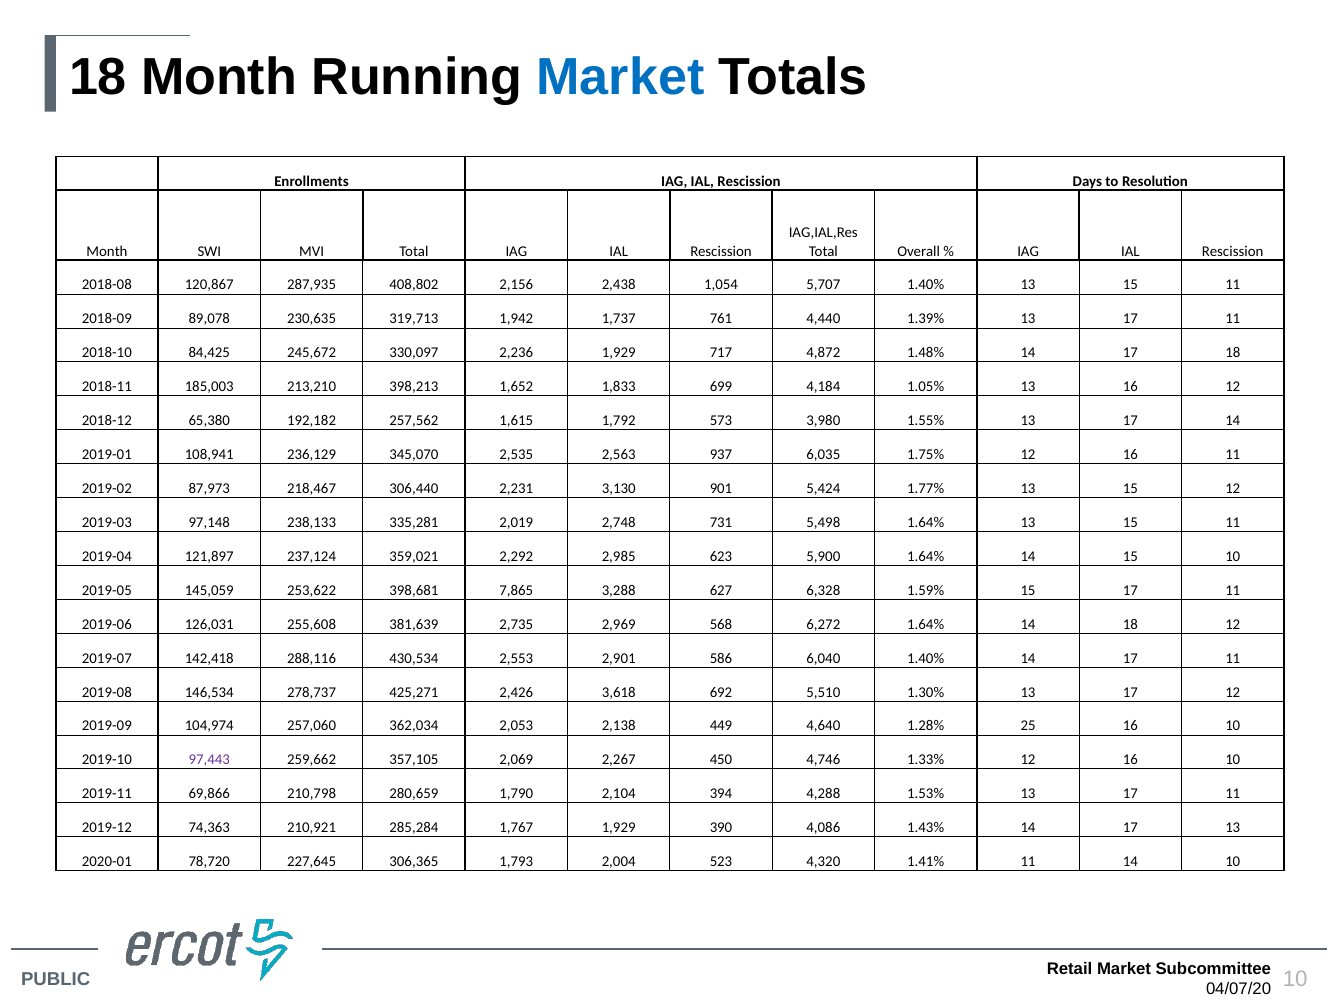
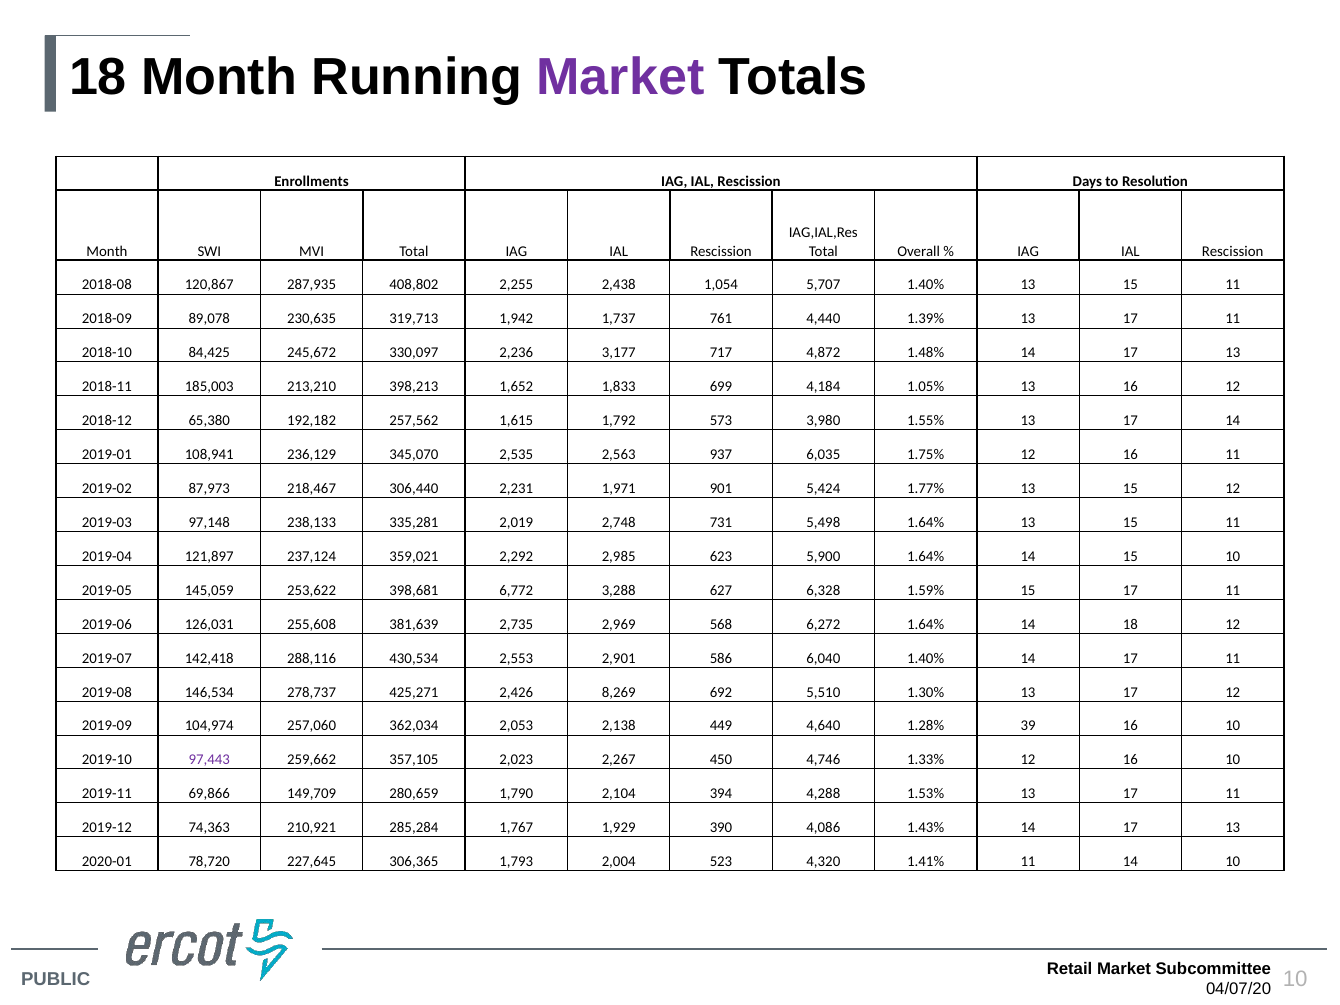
Market at (621, 77) colour: blue -> purple
2,156: 2,156 -> 2,255
2,236 1,929: 1,929 -> 3,177
1.48% 14 17 18: 18 -> 13
3,130: 3,130 -> 1,971
7,865: 7,865 -> 6,772
3,618: 3,618 -> 8,269
25: 25 -> 39
2,069: 2,069 -> 2,023
210,798: 210,798 -> 149,709
